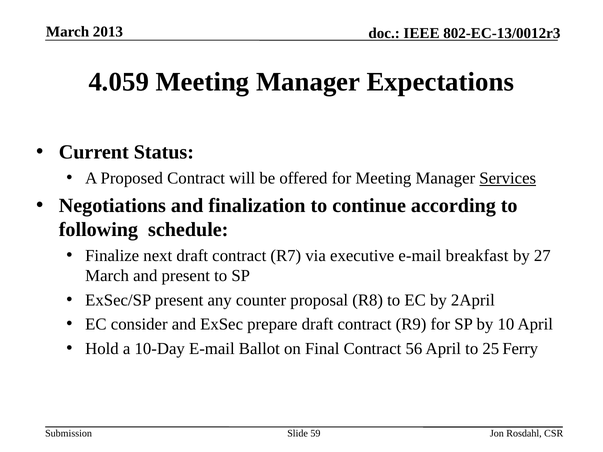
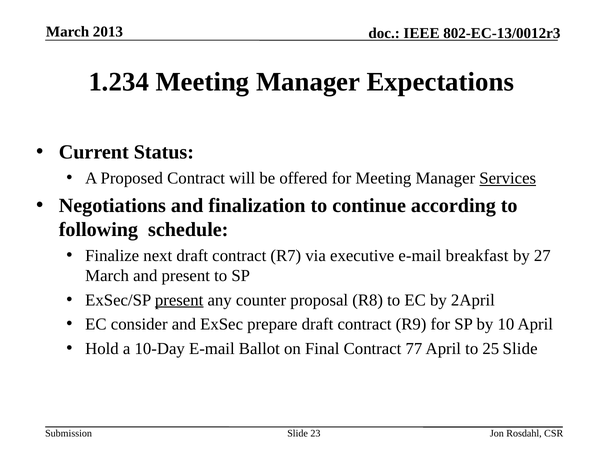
4.059: 4.059 -> 1.234
present at (179, 300) underline: none -> present
56: 56 -> 77
25 Ferry: Ferry -> Slide
59: 59 -> 23
